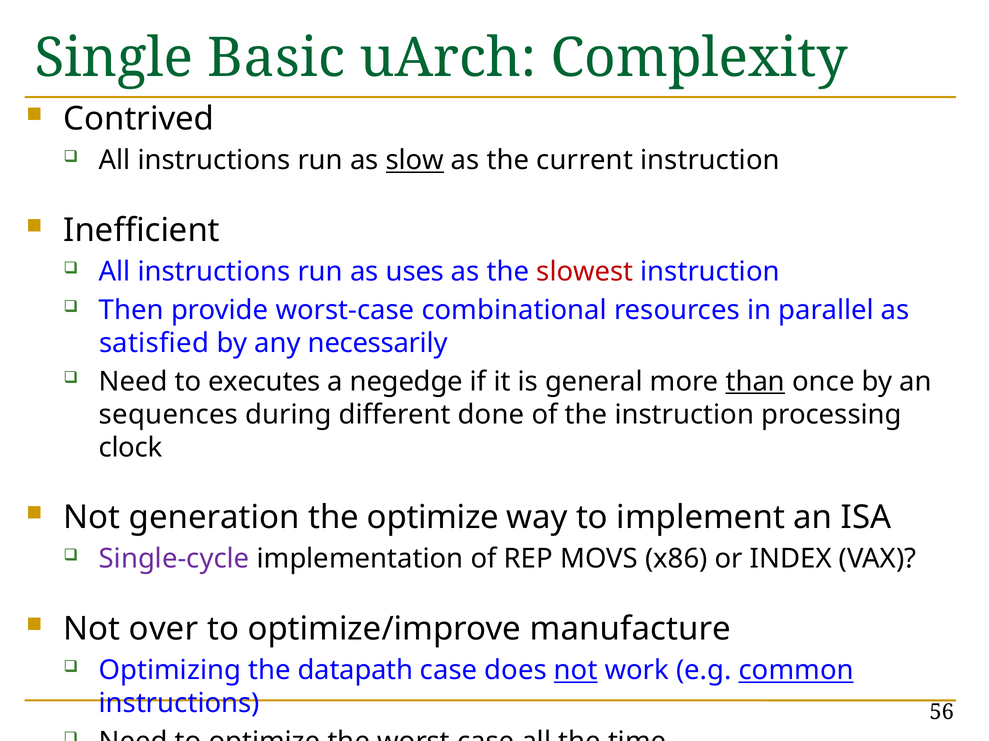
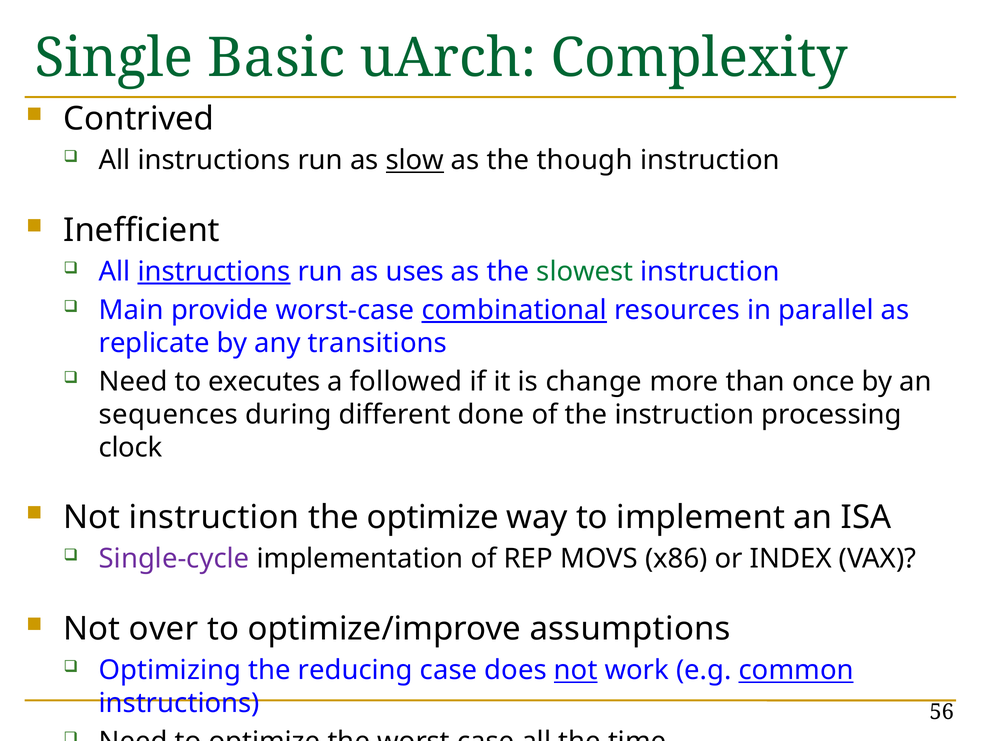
current: current -> though
instructions at (214, 272) underline: none -> present
slowest colour: red -> green
Then: Then -> Main
combinational underline: none -> present
satisfied: satisfied -> replicate
necessarily: necessarily -> transitions
negedge: negedge -> followed
general: general -> change
than underline: present -> none
Not generation: generation -> instruction
manufacture: manufacture -> assumptions
datapath: datapath -> reducing
